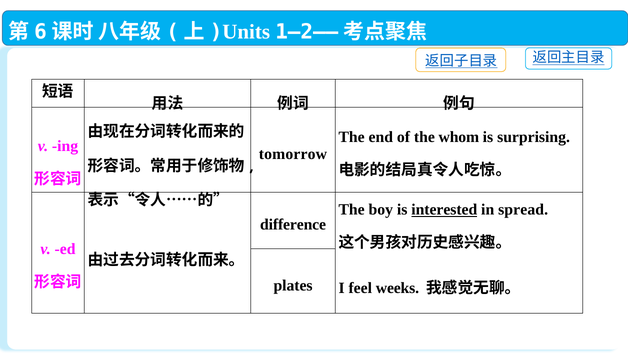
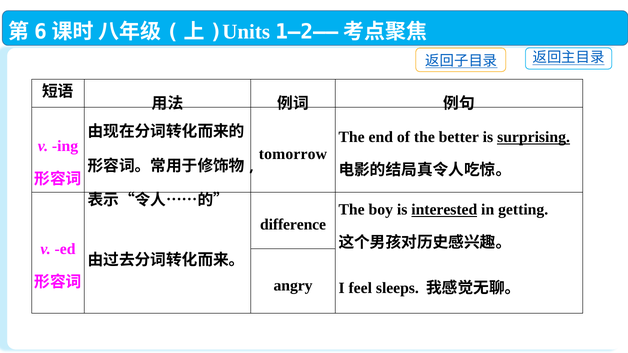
whom: whom -> better
surprising underline: none -> present
spread: spread -> getting
plates: plates -> angry
weeks: weeks -> sleeps
